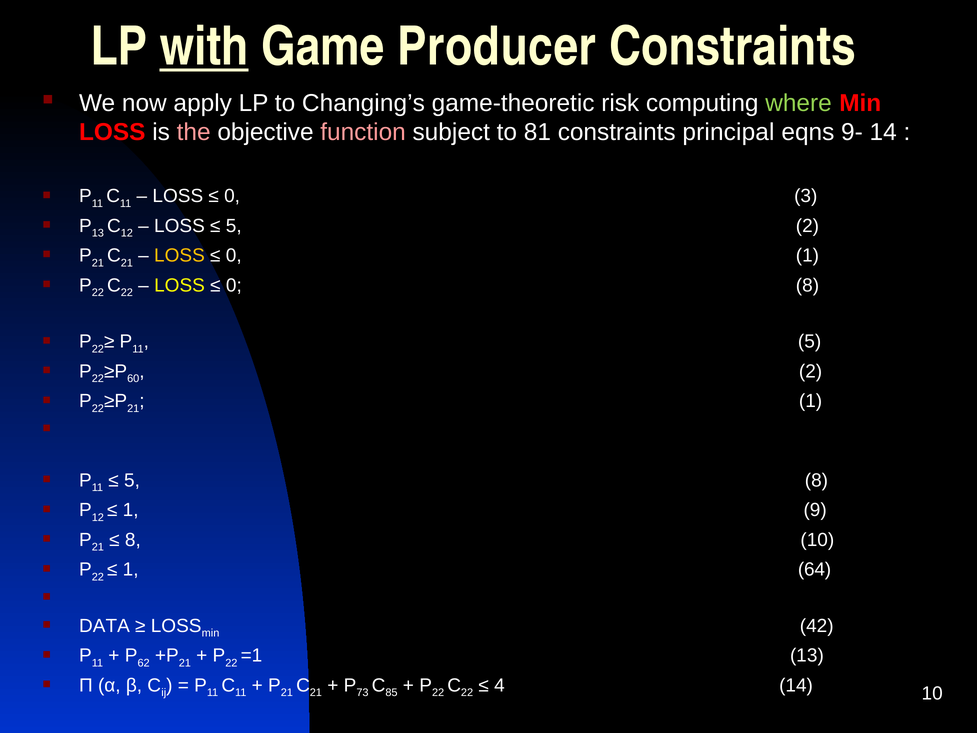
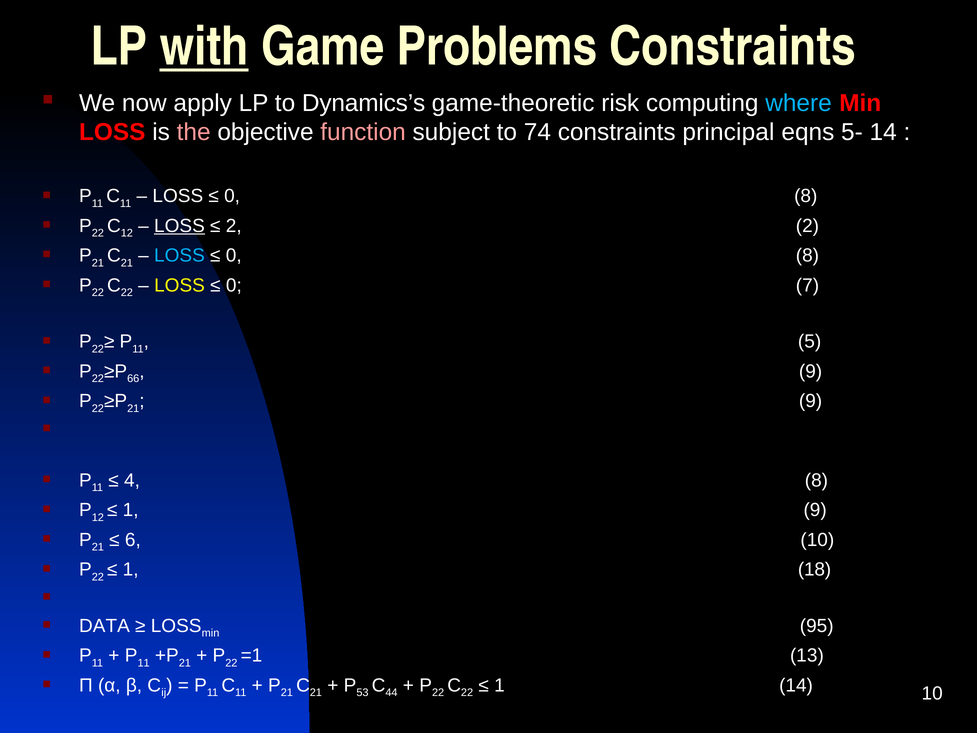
Producer: Producer -> Problems
Changing’s: Changing’s -> Dynamics’s
where colour: light green -> light blue
81: 81 -> 74
9-: 9- -> 5-
3 at (806, 196): 3 -> 8
13 at (98, 233): 13 -> 22
LOSS at (179, 226) underline: none -> present
5 at (234, 226): 5 -> 2
LOSS at (179, 255) colour: yellow -> light blue
1 at (807, 255): 1 -> 8
0 8: 8 -> 7
60: 60 -> 66
2 at (811, 371): 2 -> 9
1 at (811, 401): 1 -> 9
5 at (132, 480): 5 -> 4
8 at (133, 540): 8 -> 6
64: 64 -> 18
42: 42 -> 95
62 at (144, 663): 62 -> 11
73: 73 -> 53
85: 85 -> 44
4 at (499, 685): 4 -> 1
